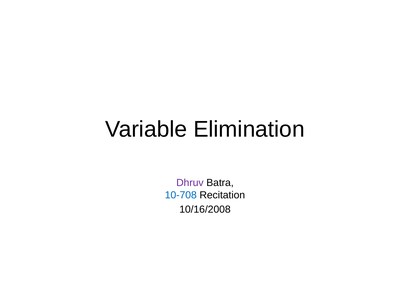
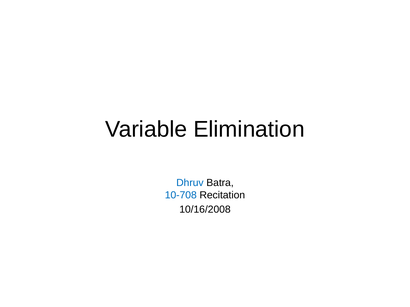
Dhruv colour: purple -> blue
